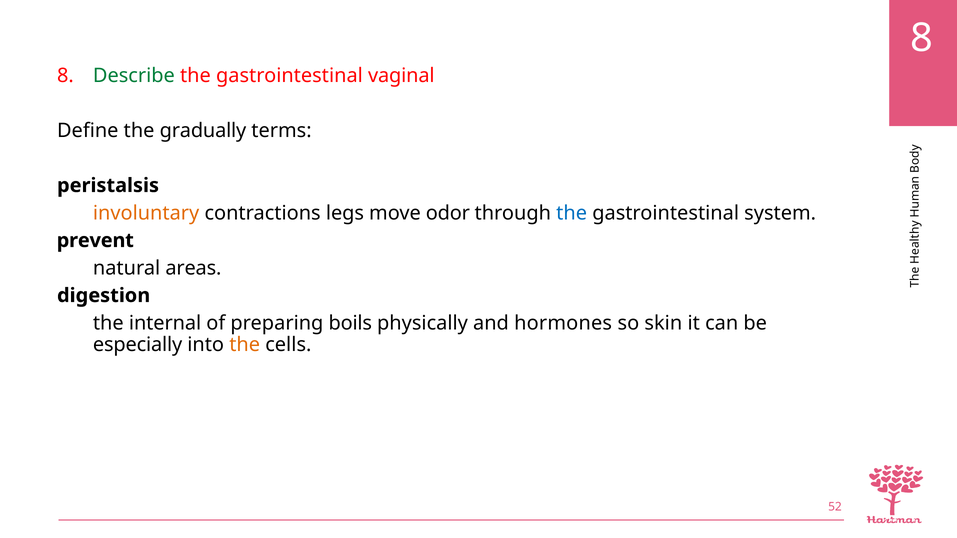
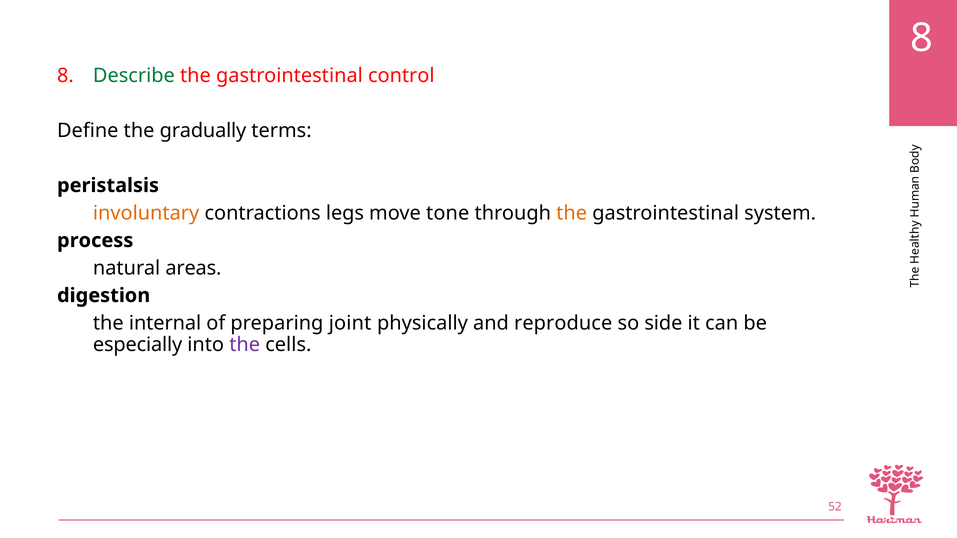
vaginal: vaginal -> control
odor: odor -> tone
the at (572, 213) colour: blue -> orange
prevent: prevent -> process
boils: boils -> joint
hormones: hormones -> reproduce
skin: skin -> side
the at (245, 345) colour: orange -> purple
